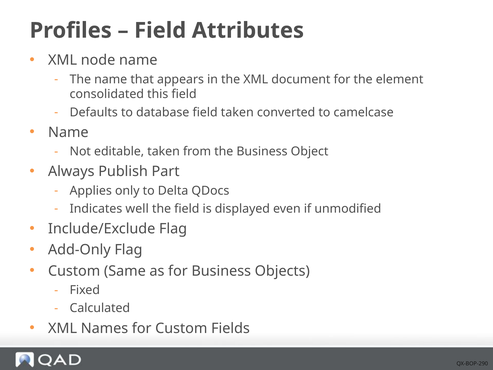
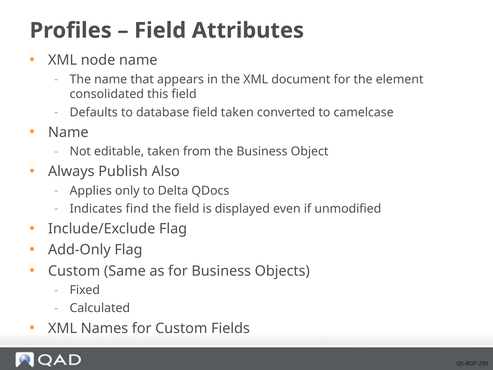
Part: Part -> Also
well: well -> find
